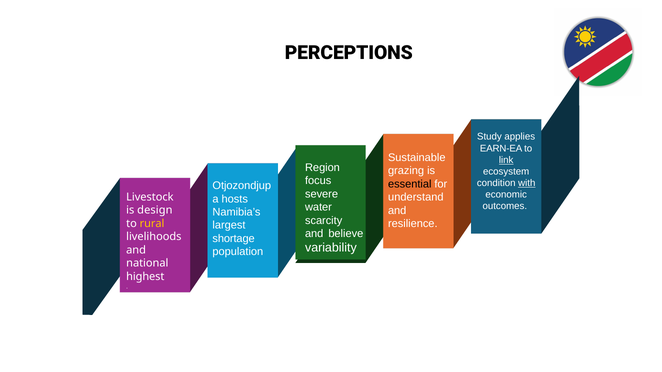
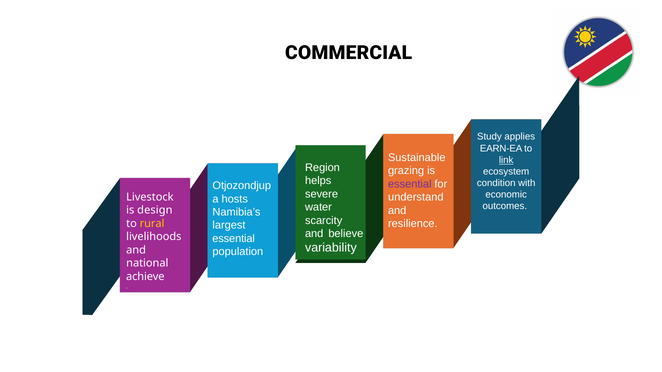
PERCEPTIONS: PERCEPTIONS -> COMMERCIAL
focus: focus -> helps
with underline: present -> none
essential at (410, 184) colour: black -> purple
shortage at (234, 239): shortage -> essential
highest: highest -> achieve
